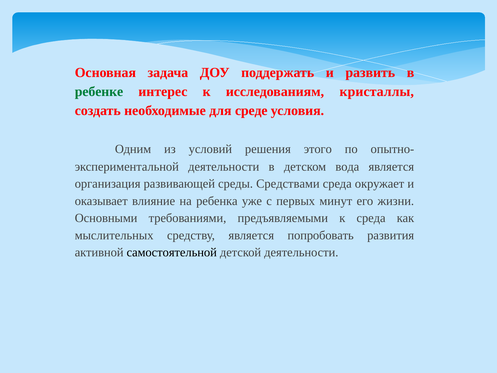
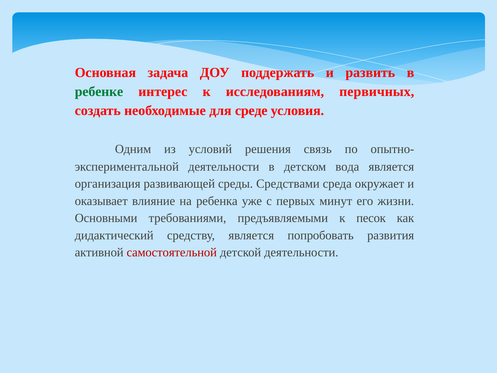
кристаллы: кристаллы -> первичных
этого: этого -> связь
к среда: среда -> песок
мыслительных: мыслительных -> дидактический
самостоятельной colour: black -> red
